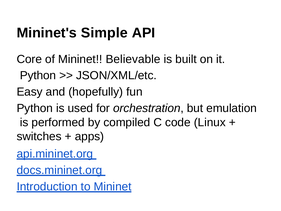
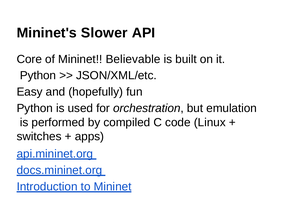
Simple: Simple -> Slower
